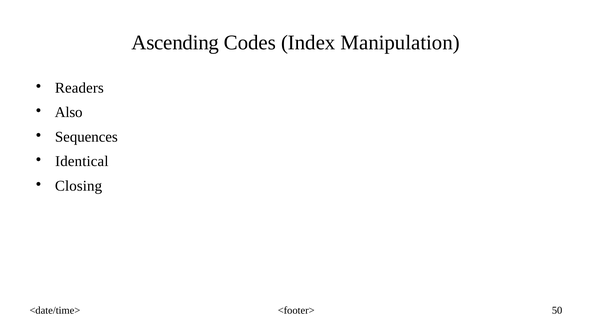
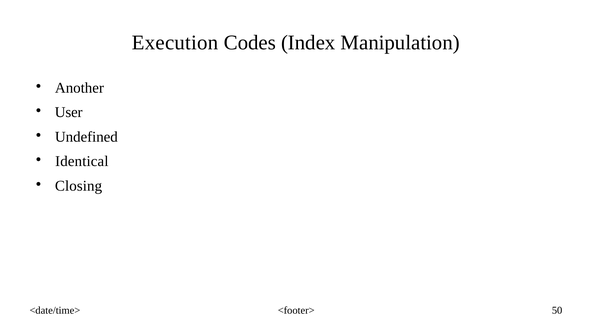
Ascending: Ascending -> Execution
Readers: Readers -> Another
Also: Also -> User
Sequences: Sequences -> Undefined
